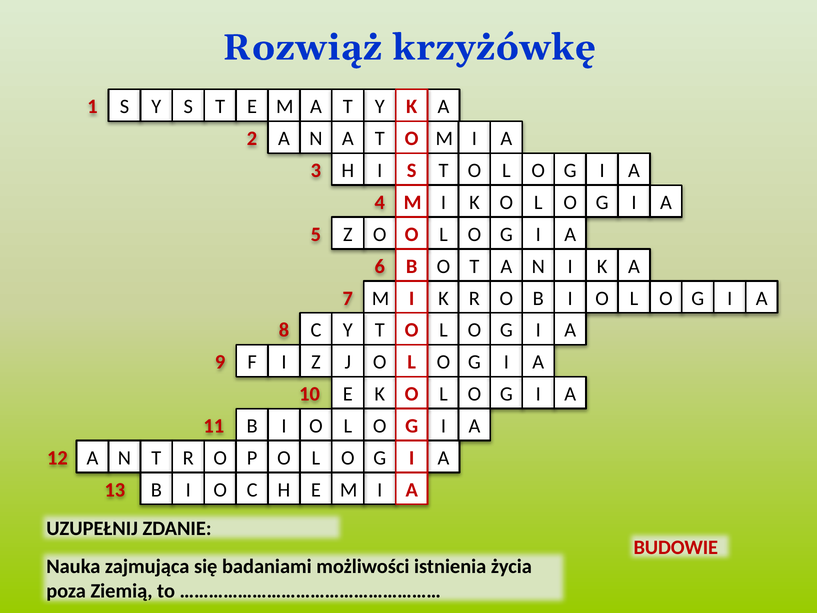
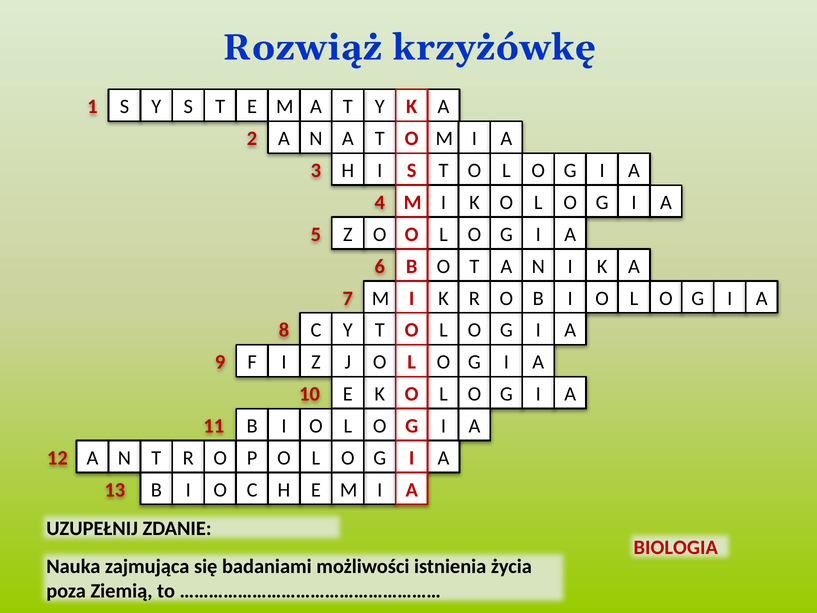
BUDOWIE: BUDOWIE -> BIOLOGIA
